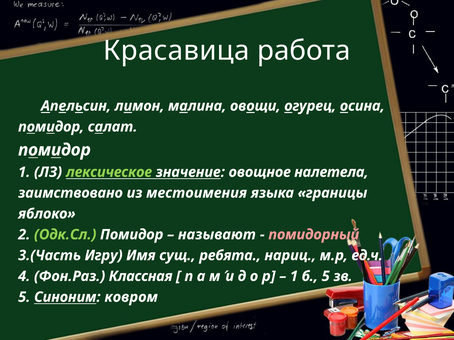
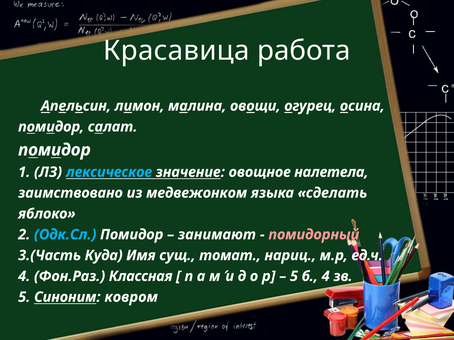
лексическое colour: light green -> light blue
местоимения: местоимения -> медвежонком
границы: границы -> сделать
Одк.Сл colour: light green -> light blue
называют: называют -> занимают
Игру: Игру -> Куда
ребята: ребята -> томат
1 at (294, 277): 1 -> 5
б 5: 5 -> 4
